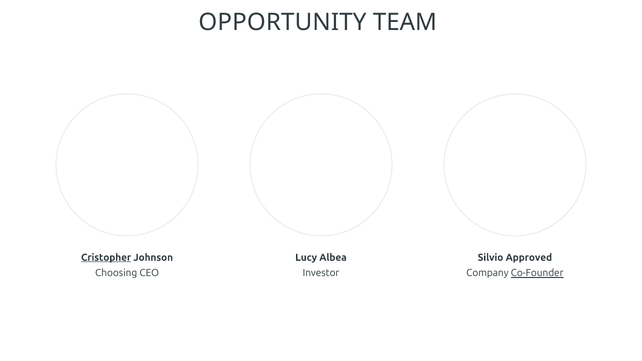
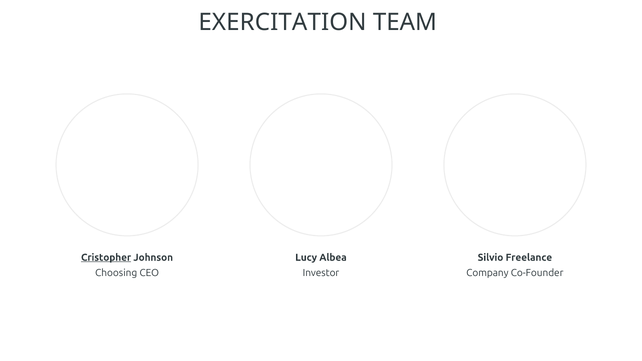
OPPORTUNITY: OPPORTUNITY -> EXERCITATION
Approved: Approved -> Freelance
Co-Founder underline: present -> none
